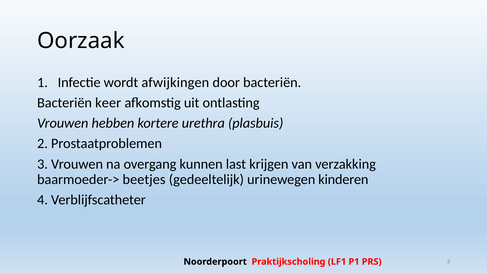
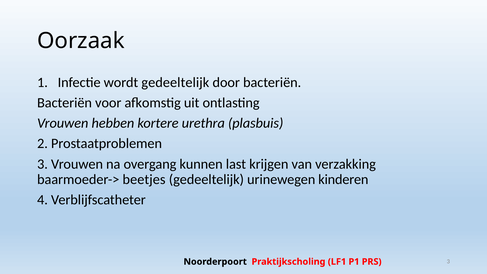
wordt afwijkingen: afwijkingen -> gedeeltelijk
keer: keer -> voor
